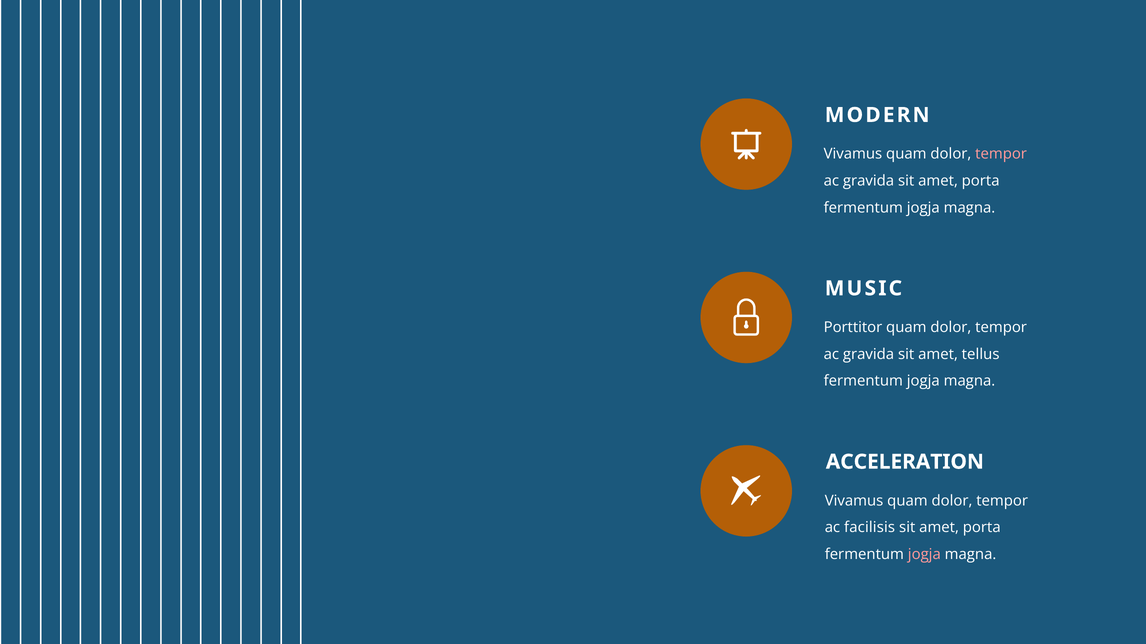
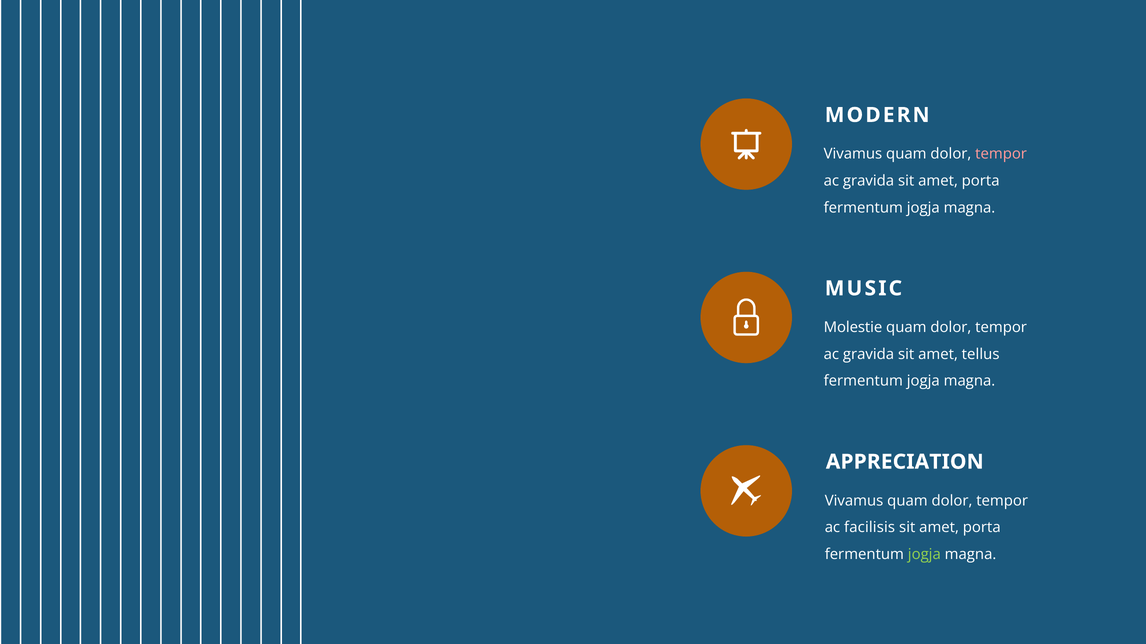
Porttitor: Porttitor -> Molestie
ACCELERATION: ACCELERATION -> APPRECIATION
jogja at (924, 555) colour: pink -> light green
